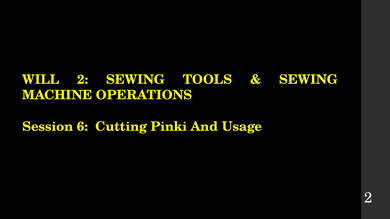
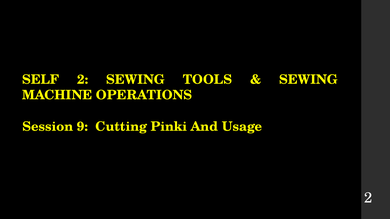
WILL: WILL -> SELF
6: 6 -> 9
